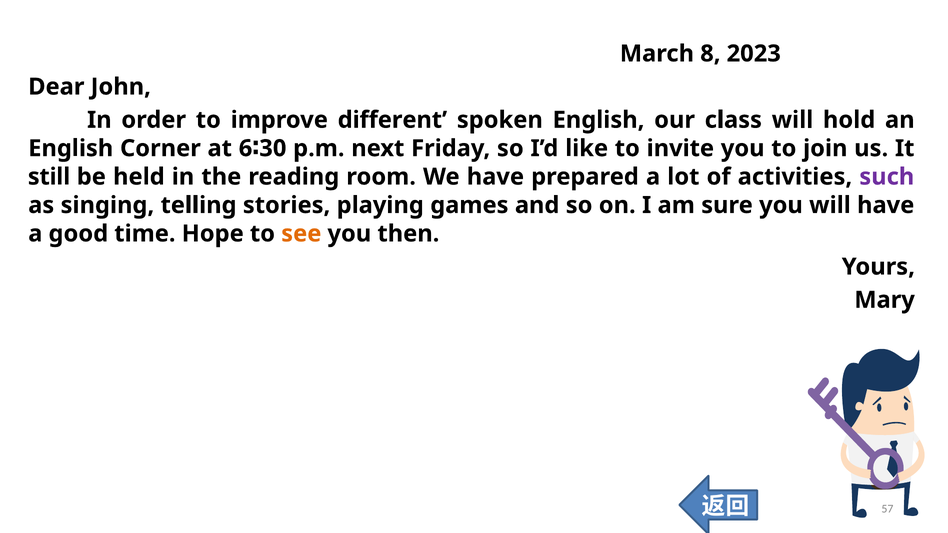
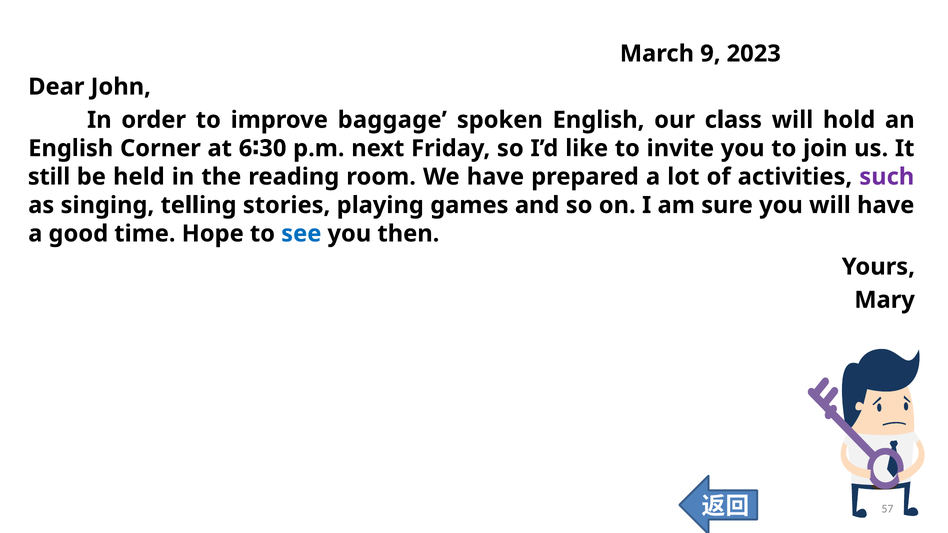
8: 8 -> 9
different: different -> baggage
see colour: orange -> blue
